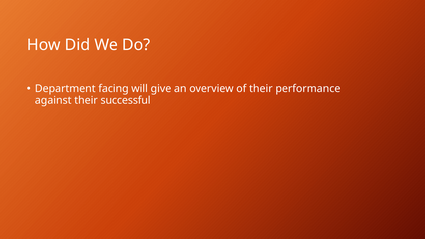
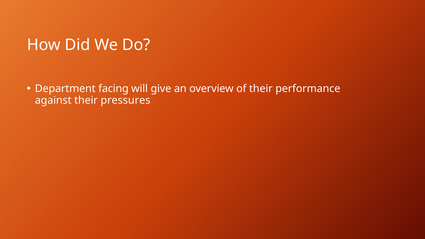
successful: successful -> pressures
